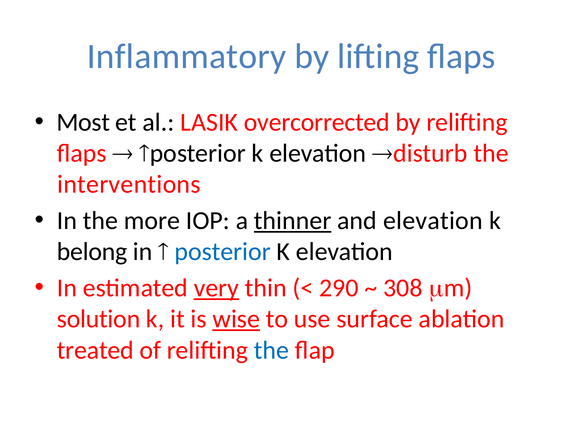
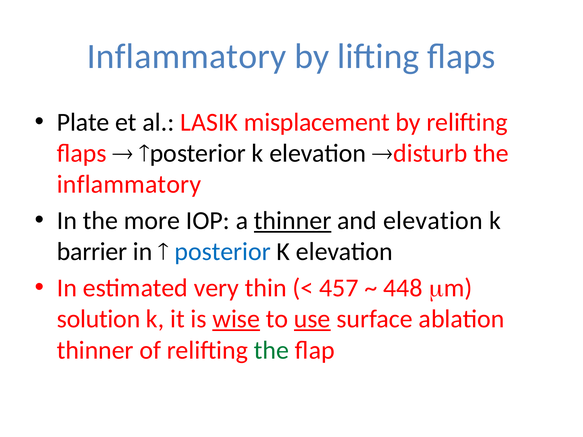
Most: Most -> Plate
overcorrected: overcorrected -> misplacement
interventions at (129, 185): interventions -> inflammatory
belong: belong -> barrier
very underline: present -> none
290: 290 -> 457
308: 308 -> 448
use underline: none -> present
treated at (95, 350): treated -> thinner
the at (272, 350) colour: blue -> green
